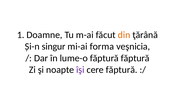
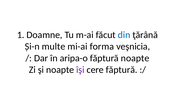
din colour: orange -> blue
singur: singur -> multe
lume-o: lume-o -> aripa-o
făptură făptură: făptură -> noapte
